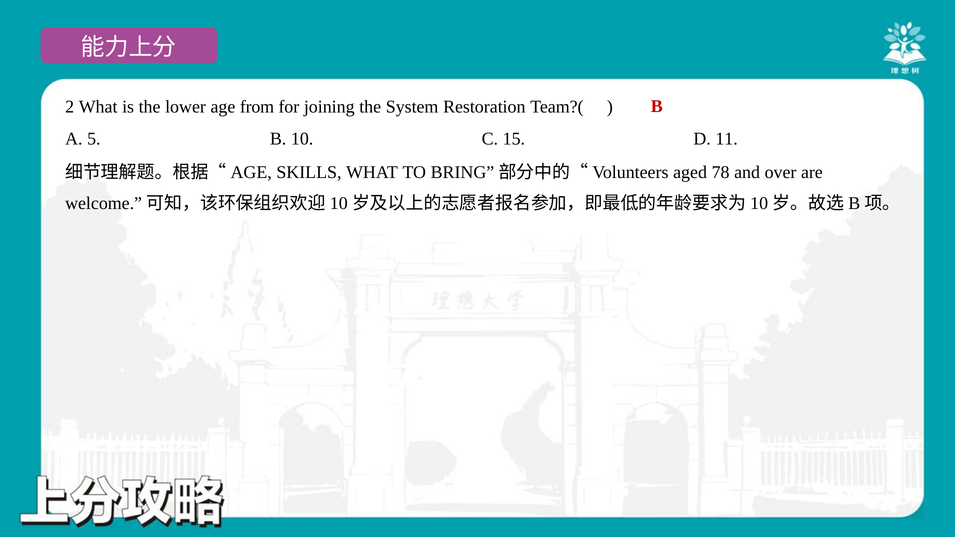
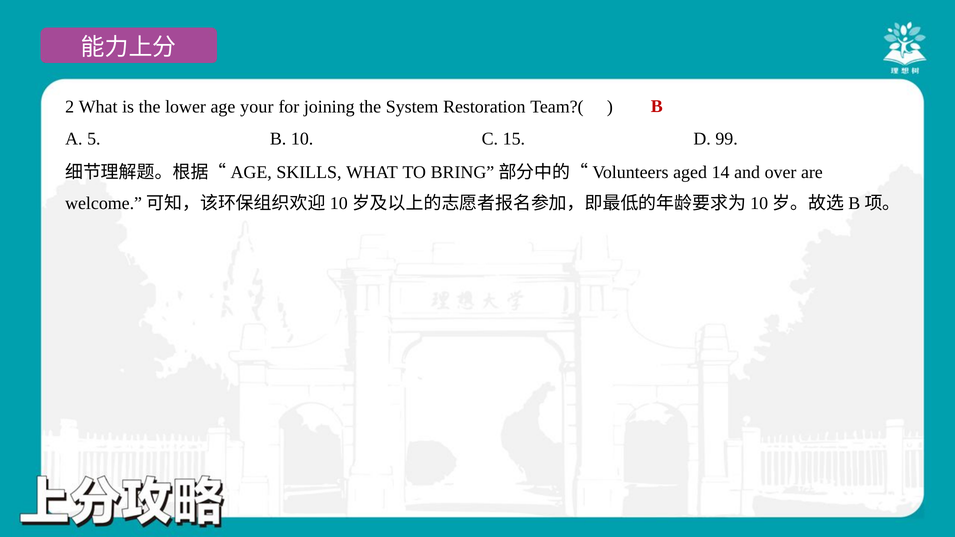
from: from -> your
11: 11 -> 99
78: 78 -> 14
